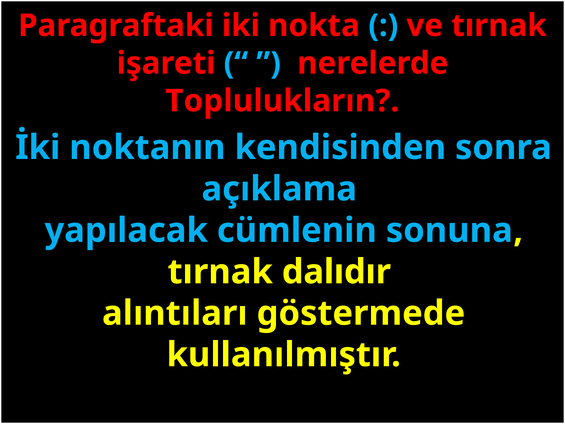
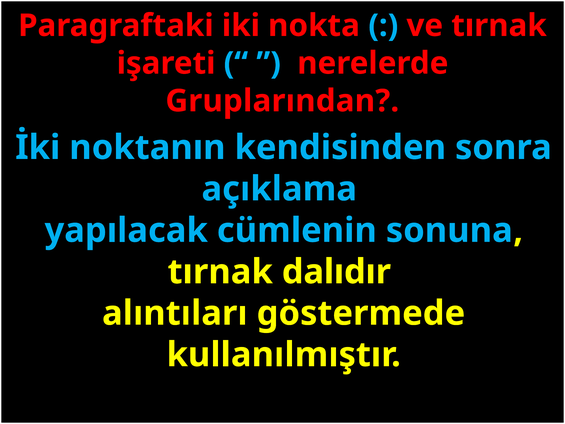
Toplulukların: Toplulukların -> Gruplarından
